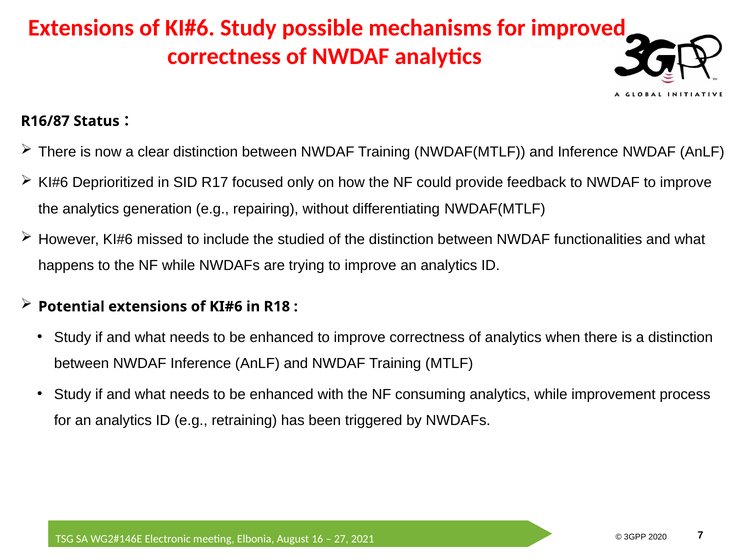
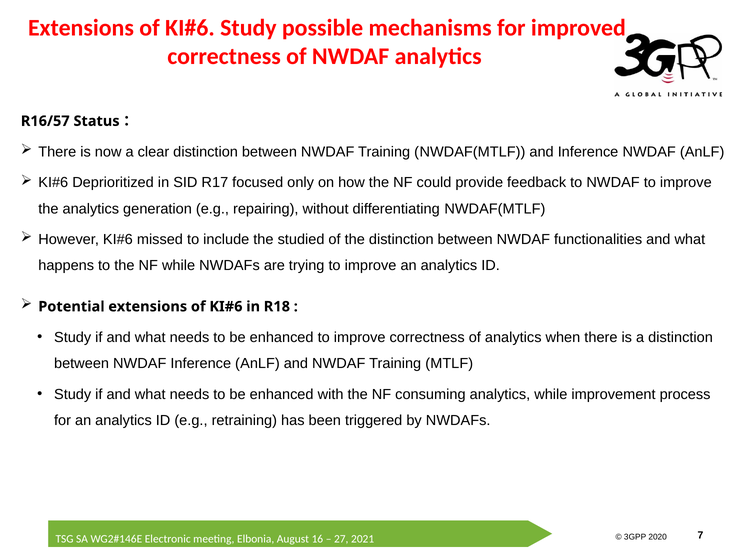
R16/87: R16/87 -> R16/57
